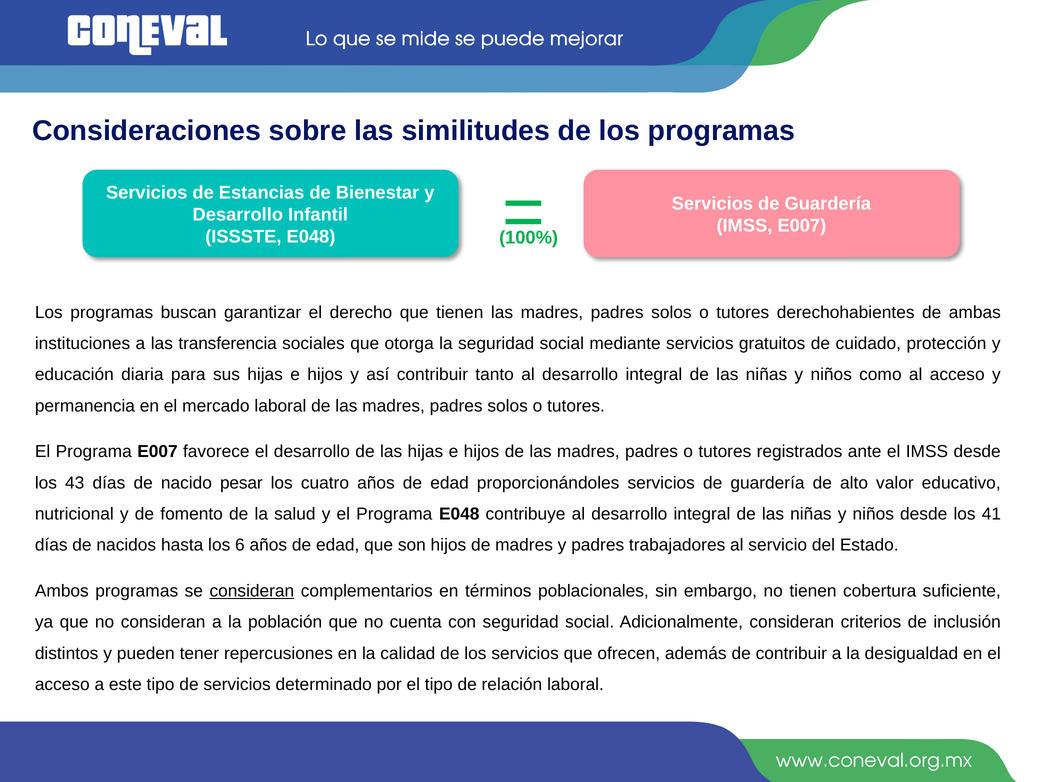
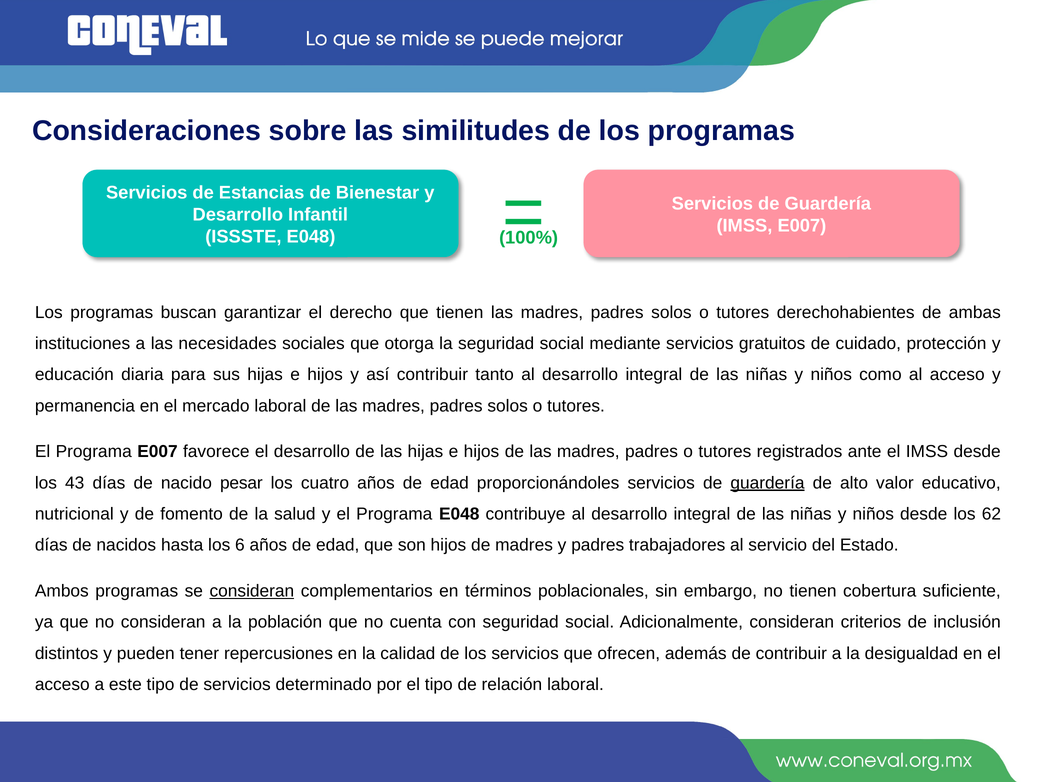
transferencia: transferencia -> necesidades
guardería at (767, 482) underline: none -> present
41: 41 -> 62
